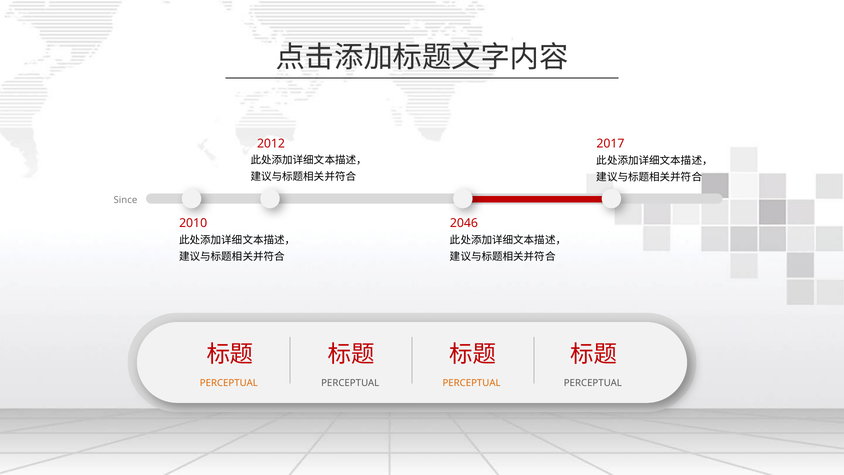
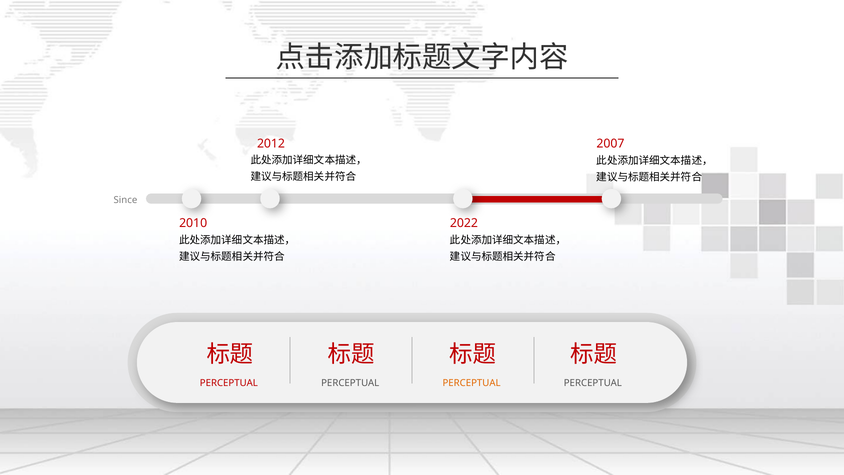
2017: 2017 -> 2007
2046: 2046 -> 2022
PERCEPTUAL at (229, 383) colour: orange -> red
